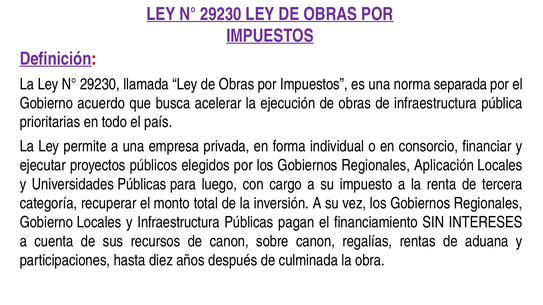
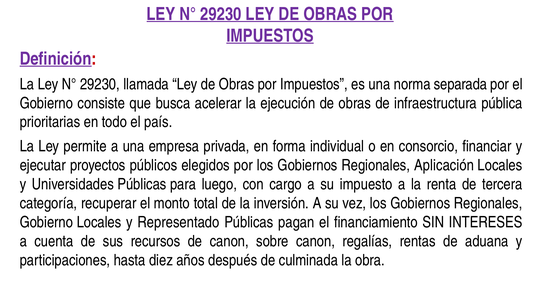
acuerdo: acuerdo -> consiste
y Infraestructura: Infraestructura -> Representado
